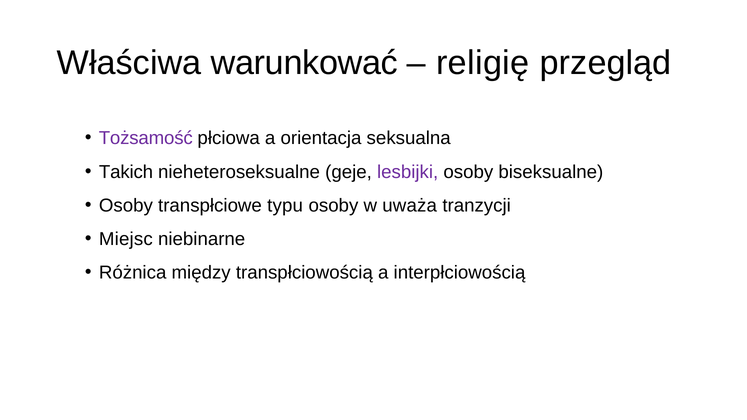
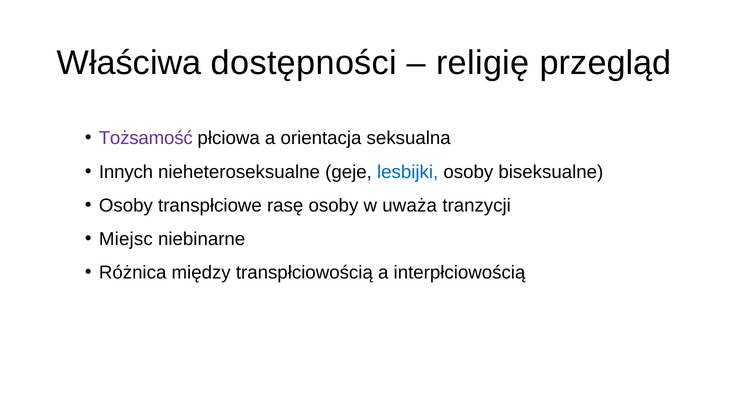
warunkować: warunkować -> dostępności
Takich: Takich -> Innych
lesbijki colour: purple -> blue
typu: typu -> rasę
